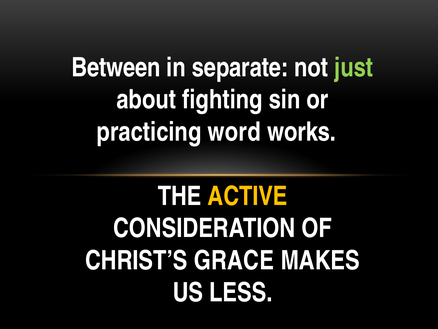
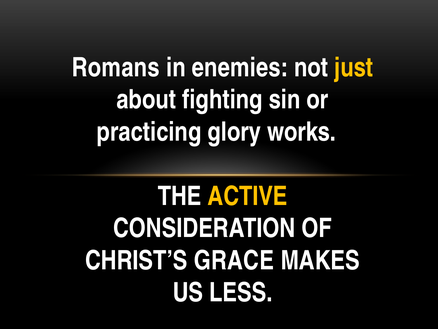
Between: Between -> Romans
separate: separate -> enemies
just colour: light green -> yellow
word: word -> glory
